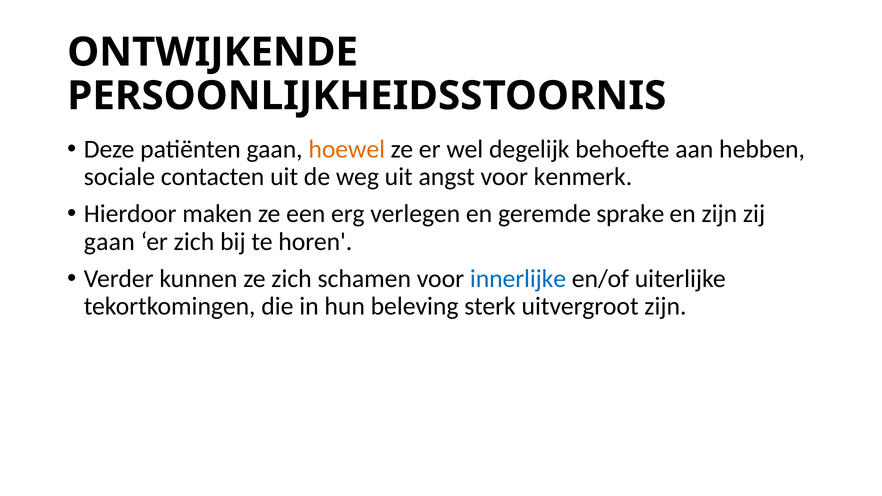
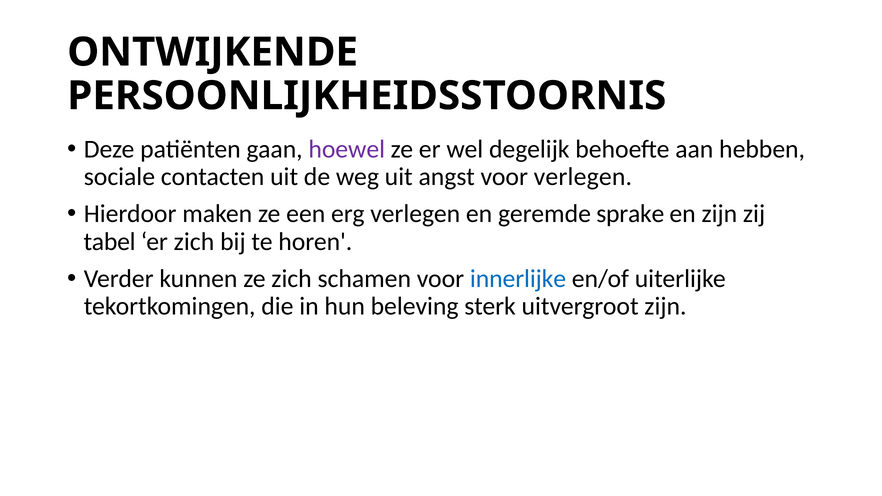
hoewel colour: orange -> purple
voor kenmerk: kenmerk -> verlegen
gaan at (109, 242): gaan -> tabel
